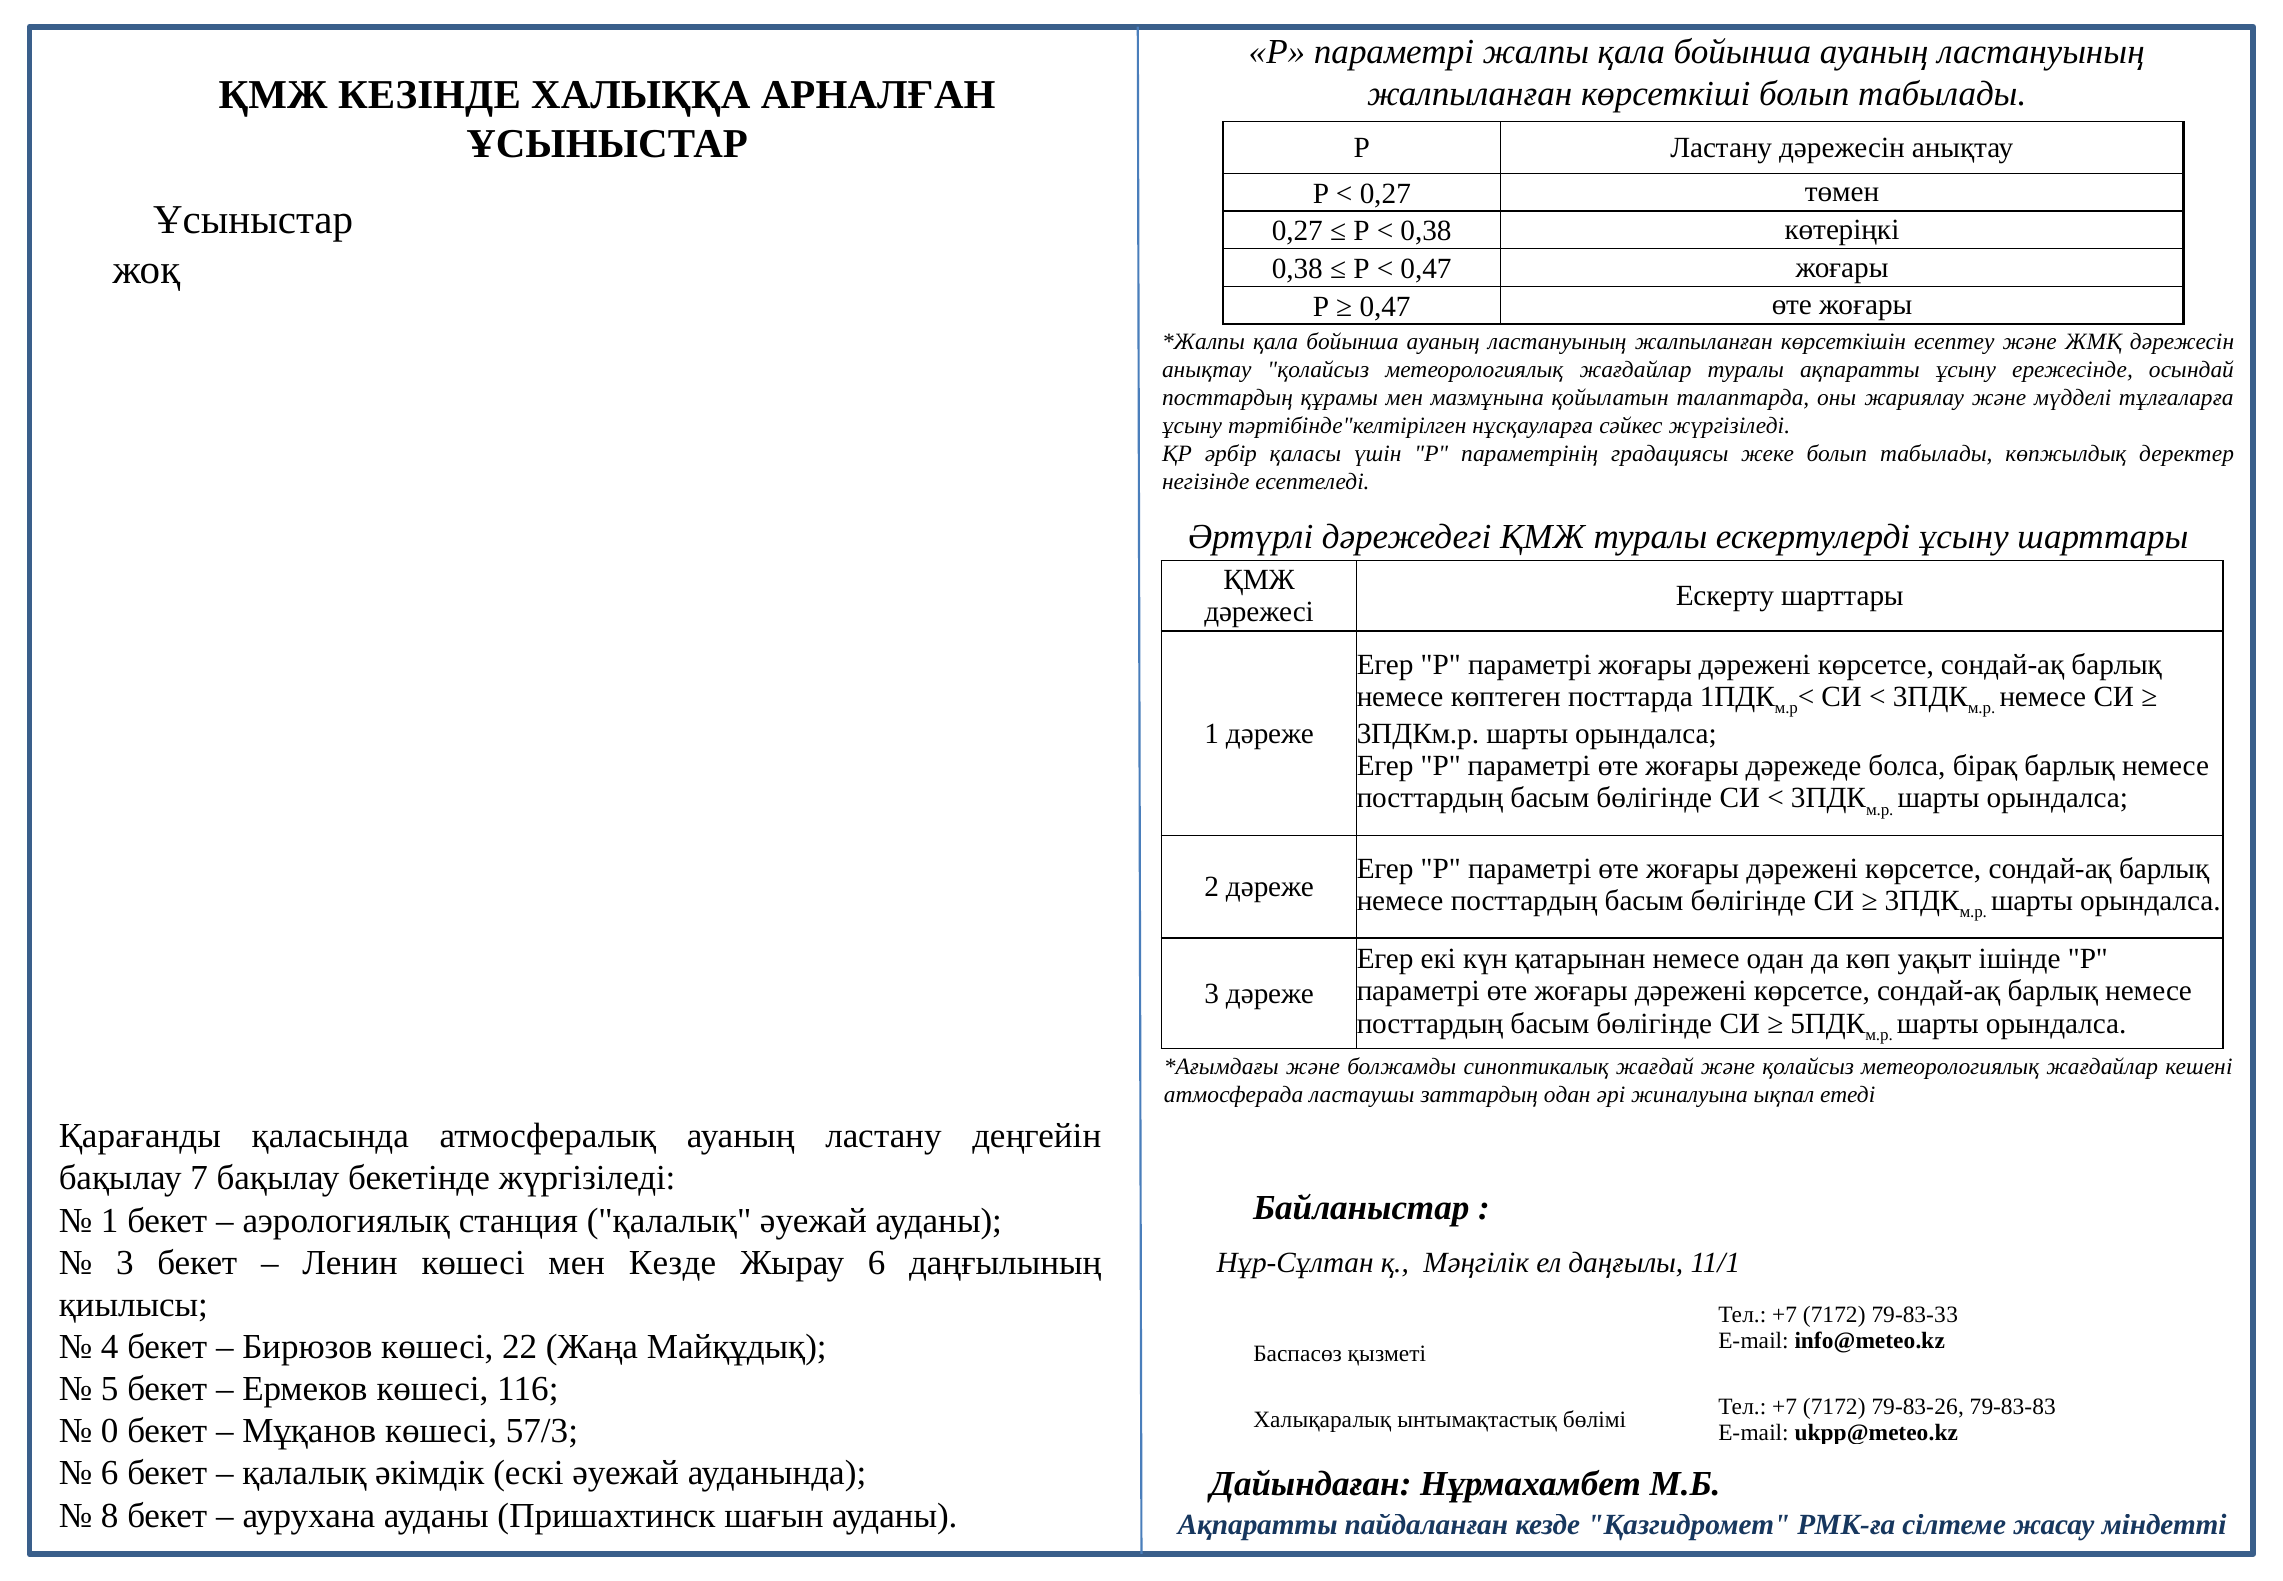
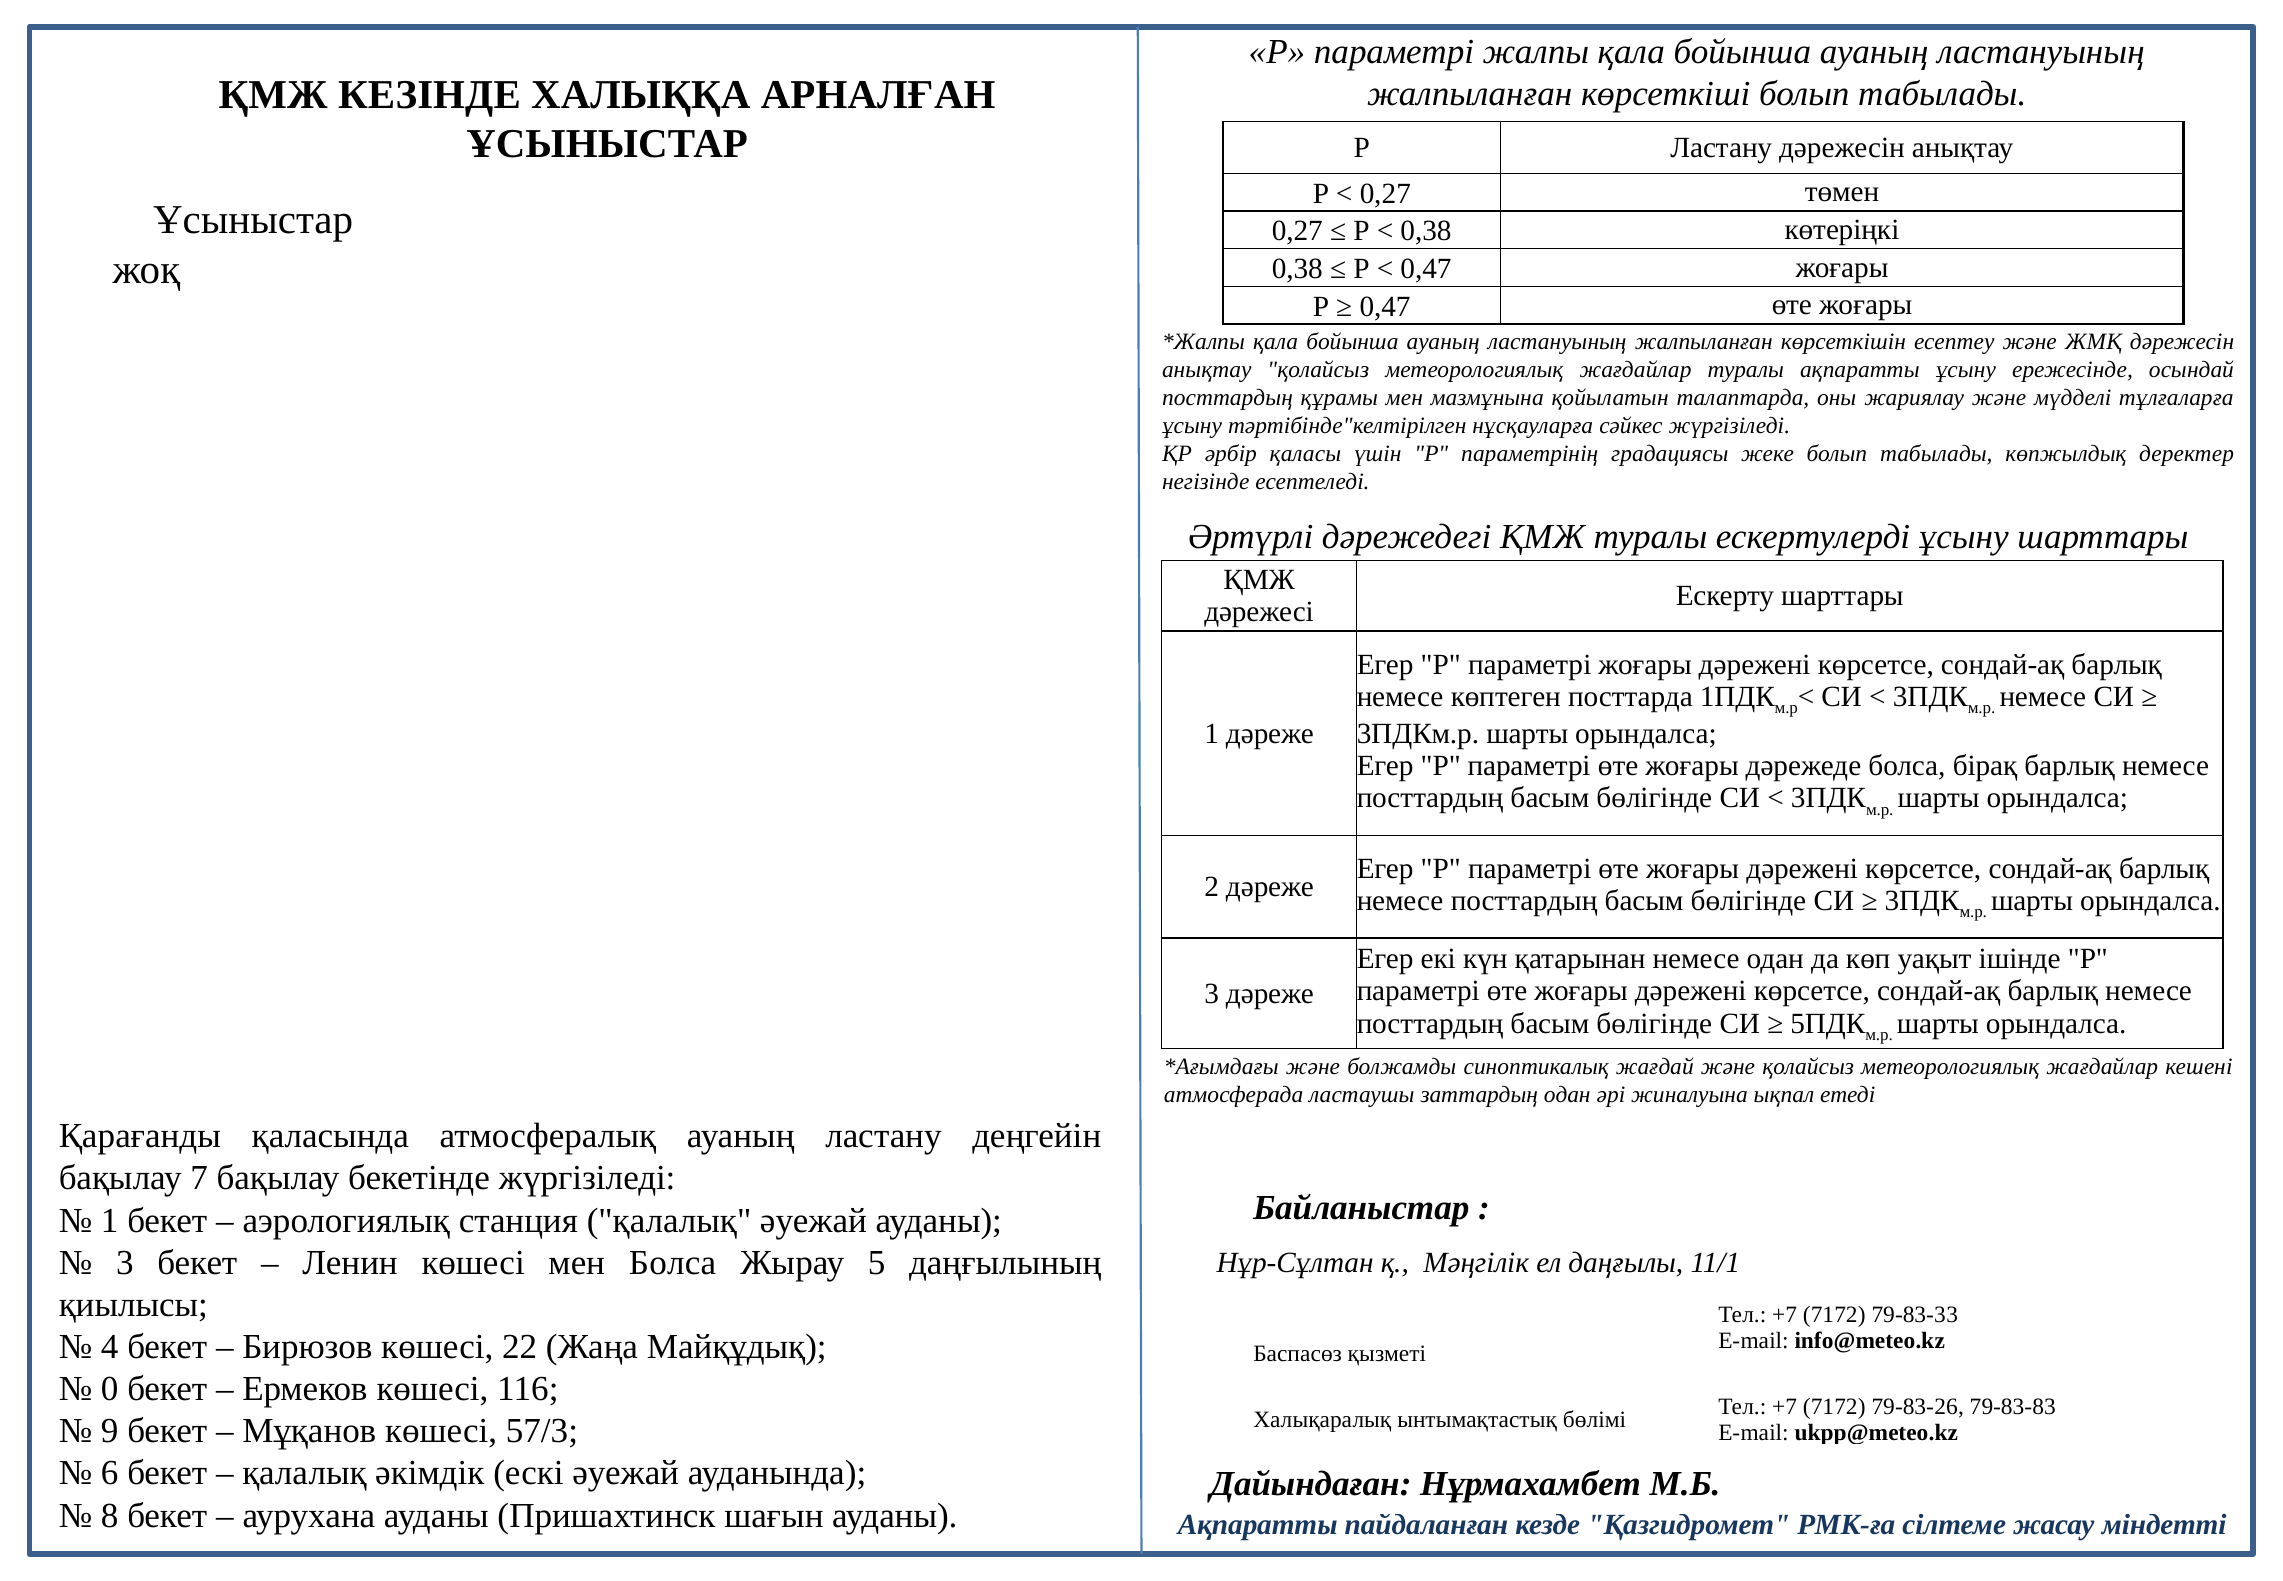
мен Кезде: Кезде -> Болса
Жырау 6: 6 -> 5
5: 5 -> 0
0: 0 -> 9
